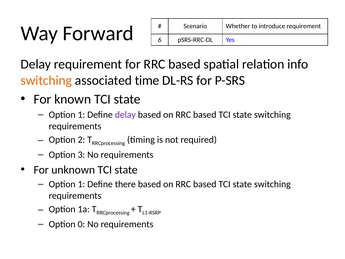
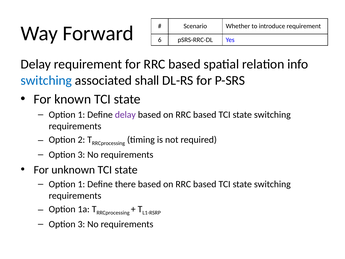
switching at (46, 80) colour: orange -> blue
time: time -> shall
0 at (81, 224): 0 -> 3
